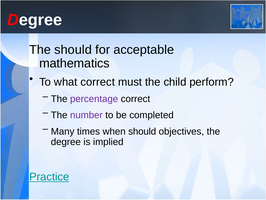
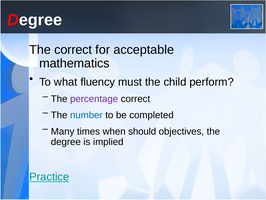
The should: should -> correct
what correct: correct -> fluency
number colour: purple -> blue
